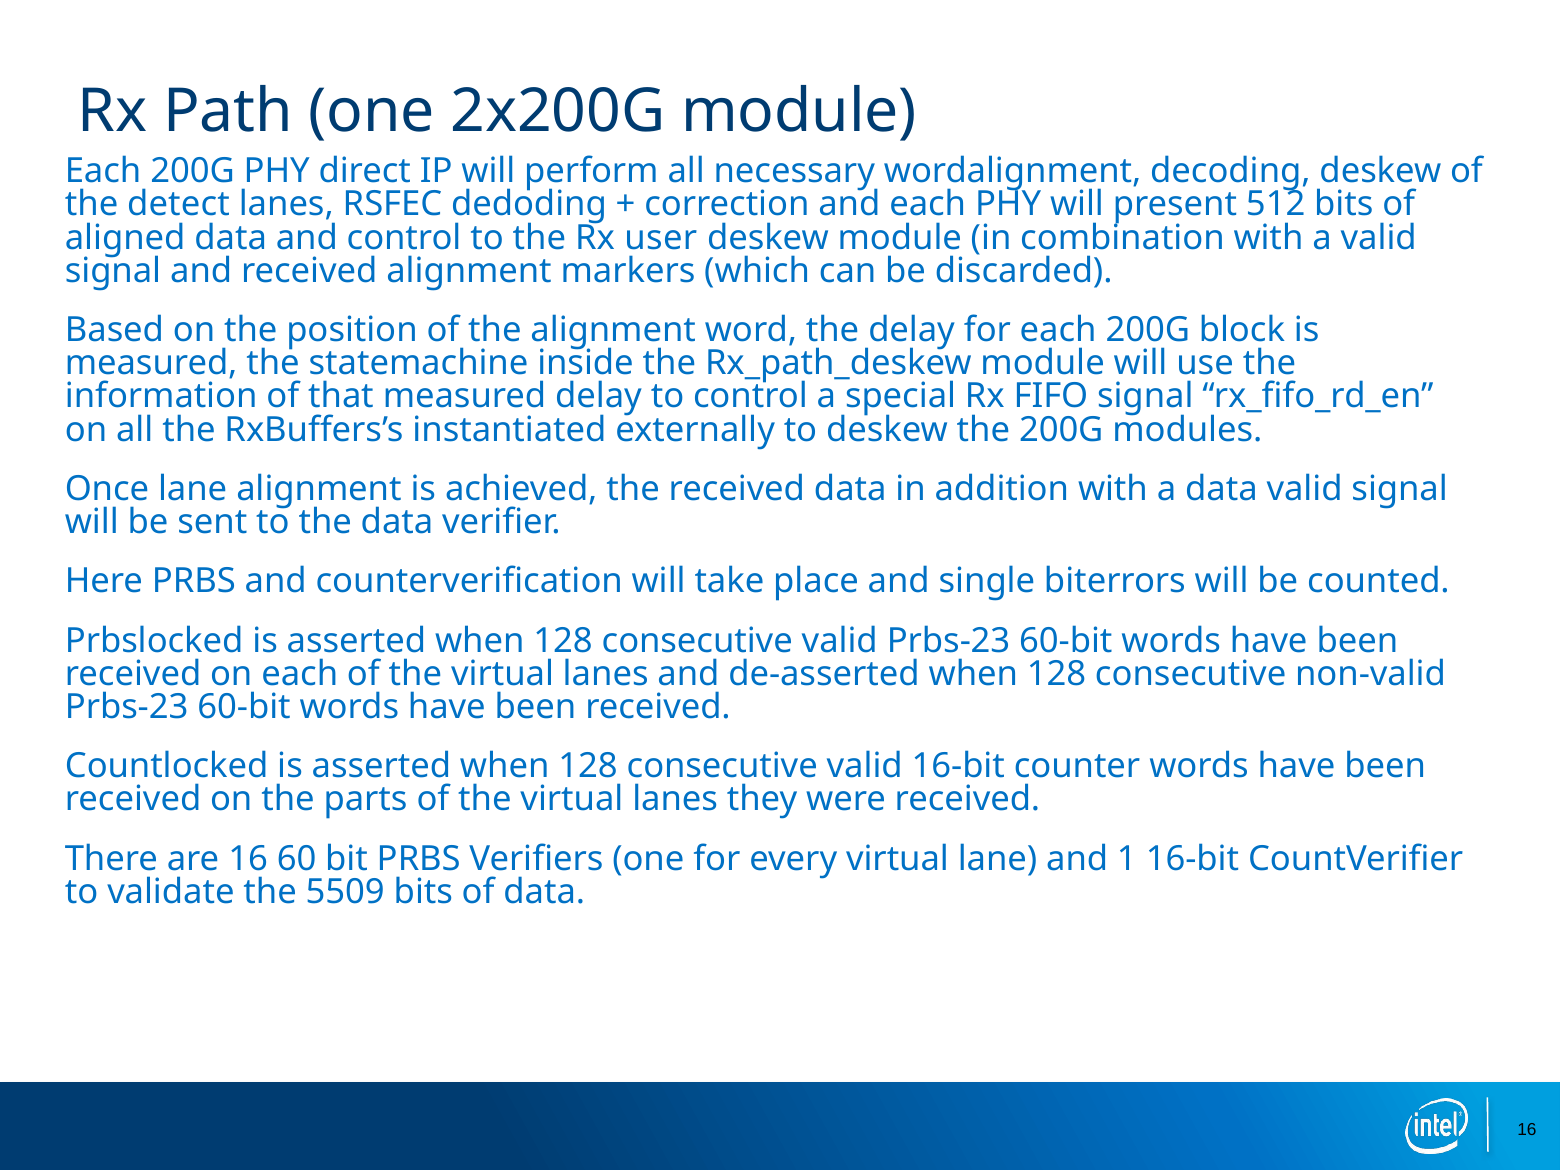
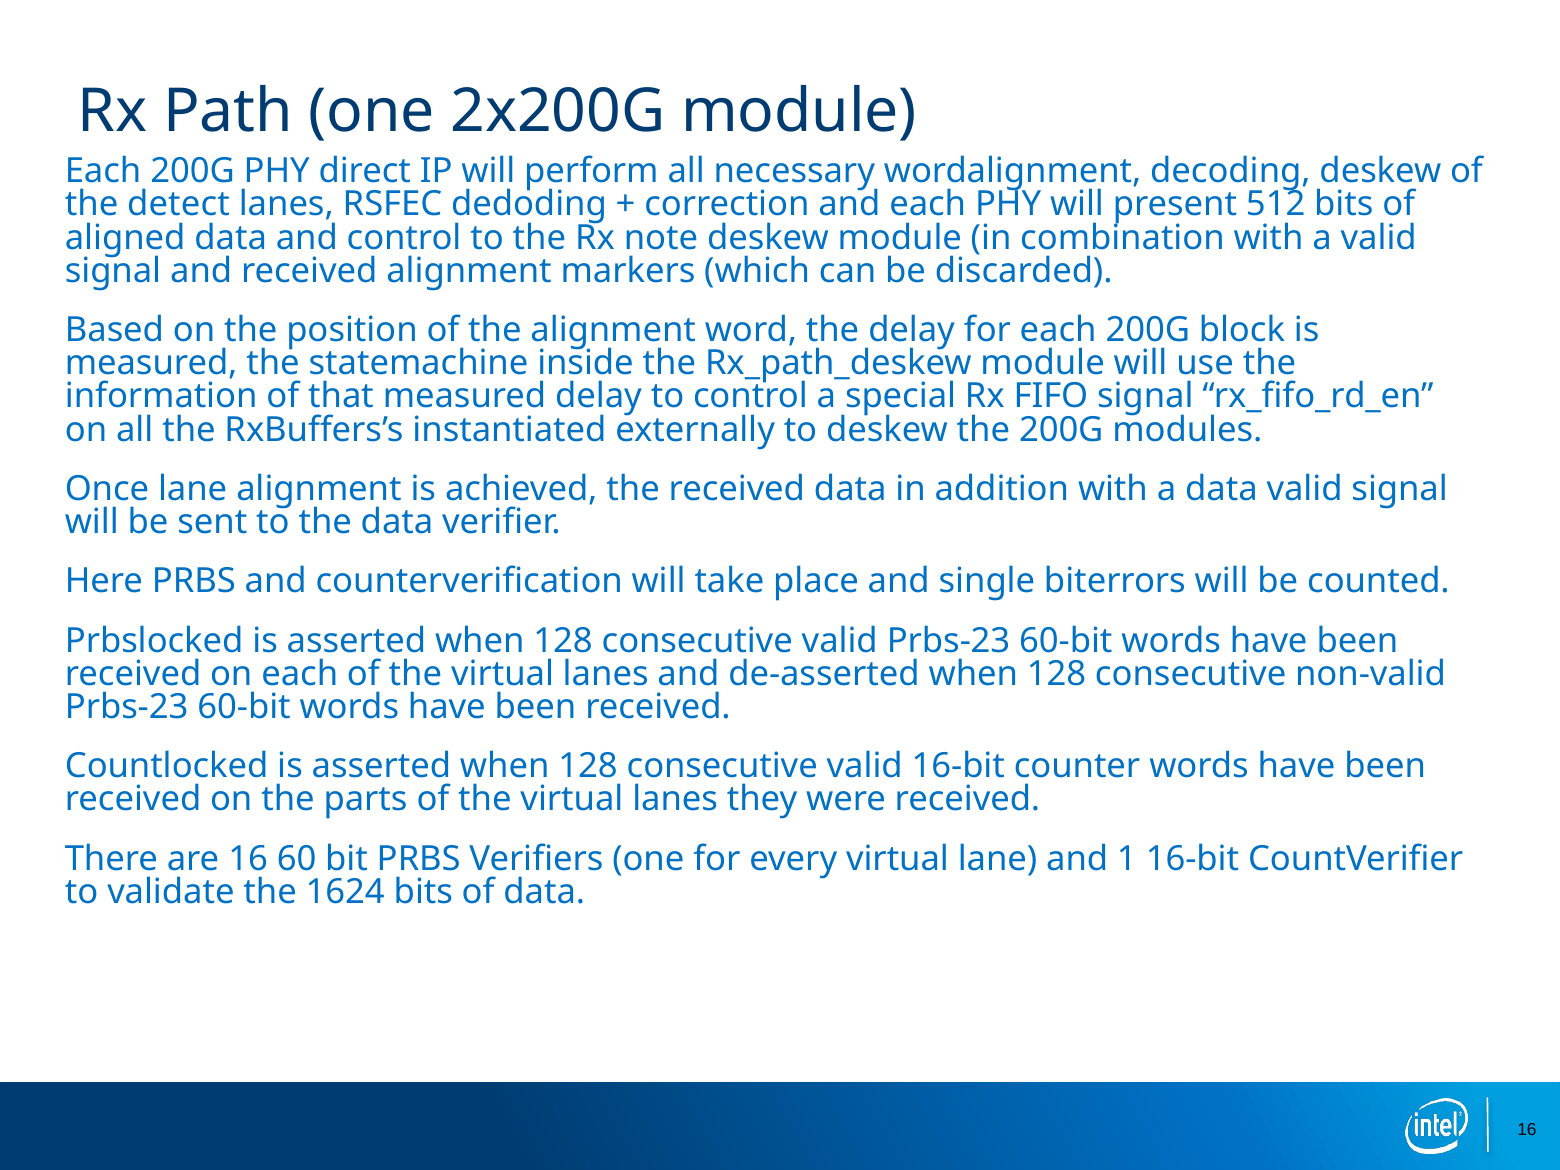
user: user -> note
5509: 5509 -> 1624
